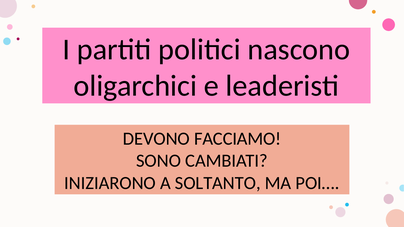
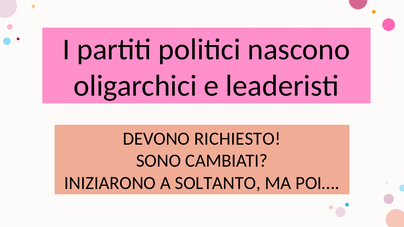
FACCIAMO: FACCIAMO -> RICHIESTO
